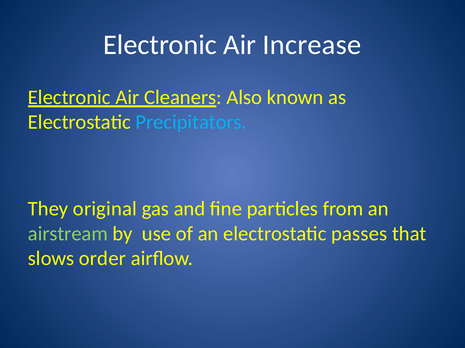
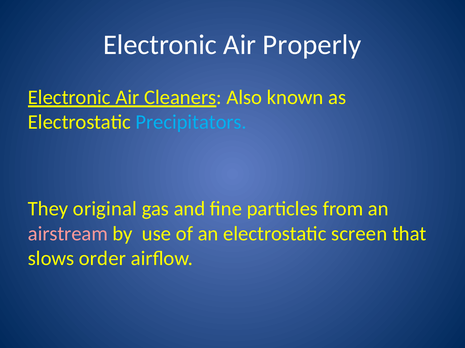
Increase: Increase -> Properly
airstream colour: light green -> pink
passes: passes -> screen
